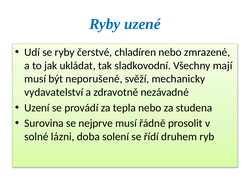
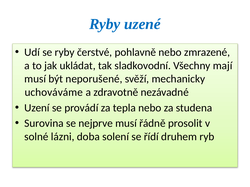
chladíren: chladíren -> pohlavně
vydavatelství: vydavatelství -> uchováváme
